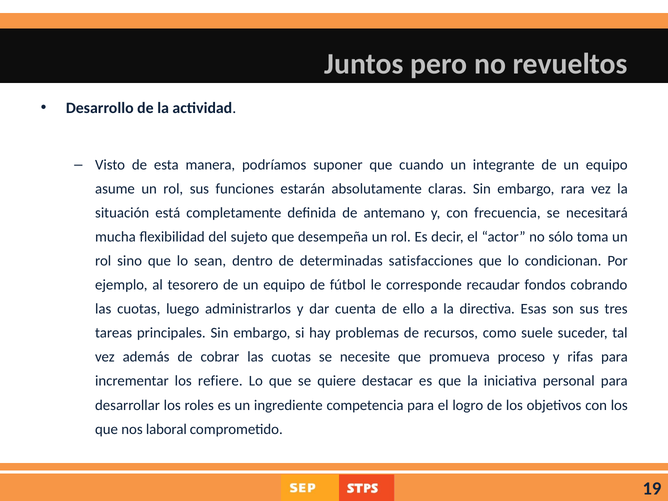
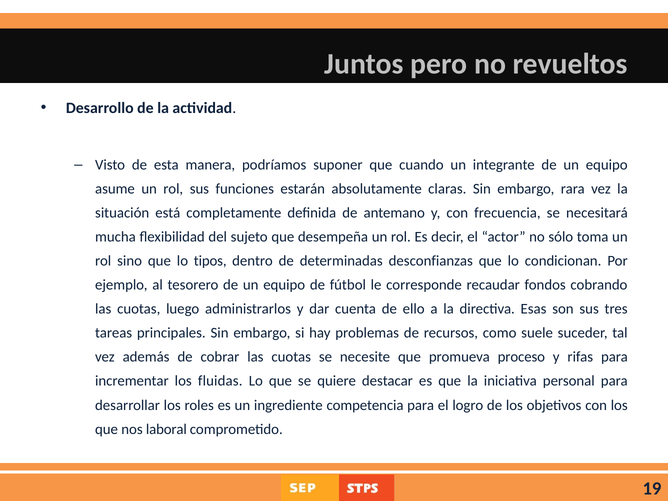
sean: sean -> tipos
satisfacciones: satisfacciones -> desconfianzas
refiere: refiere -> fluidas
